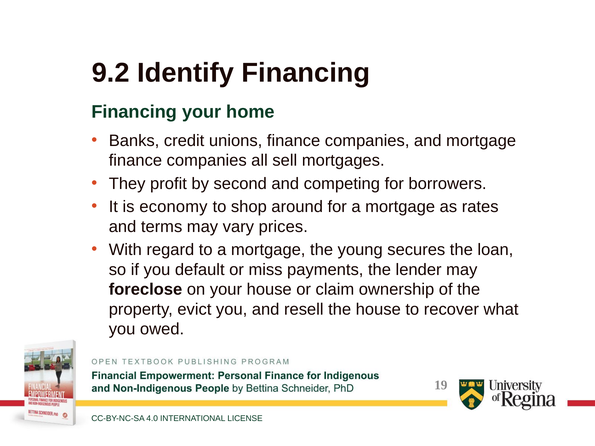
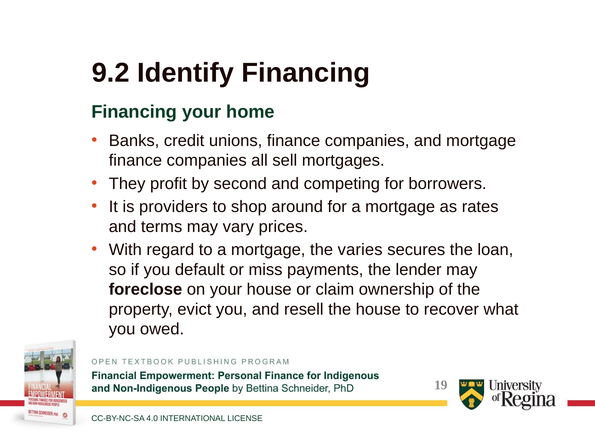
economy: economy -> providers
young: young -> varies
